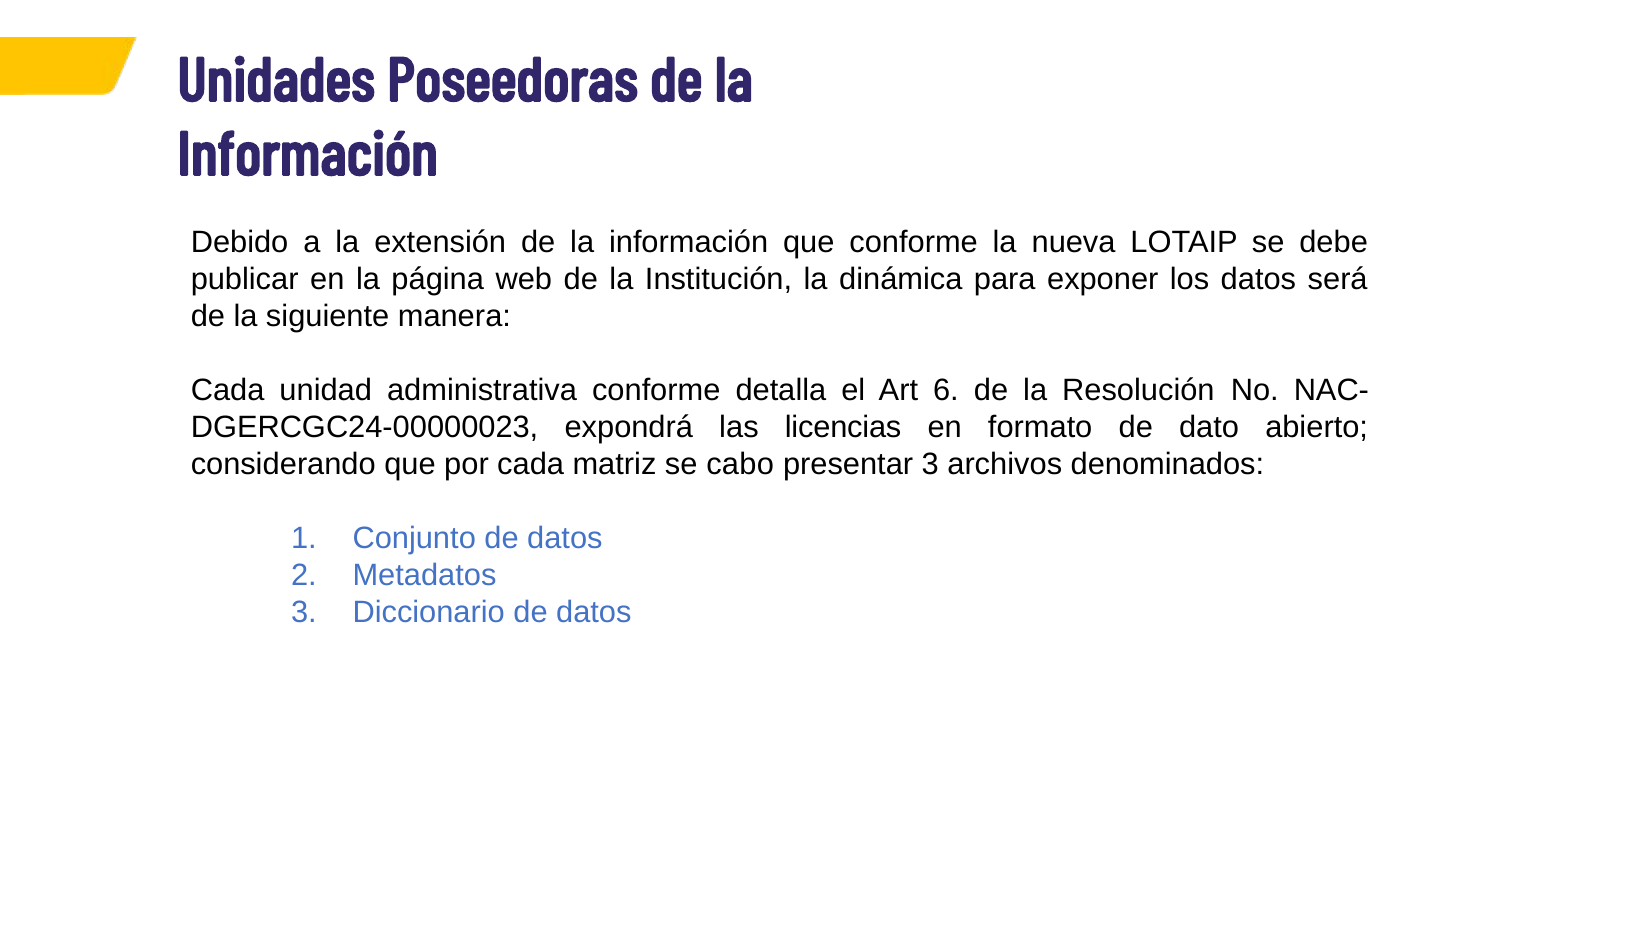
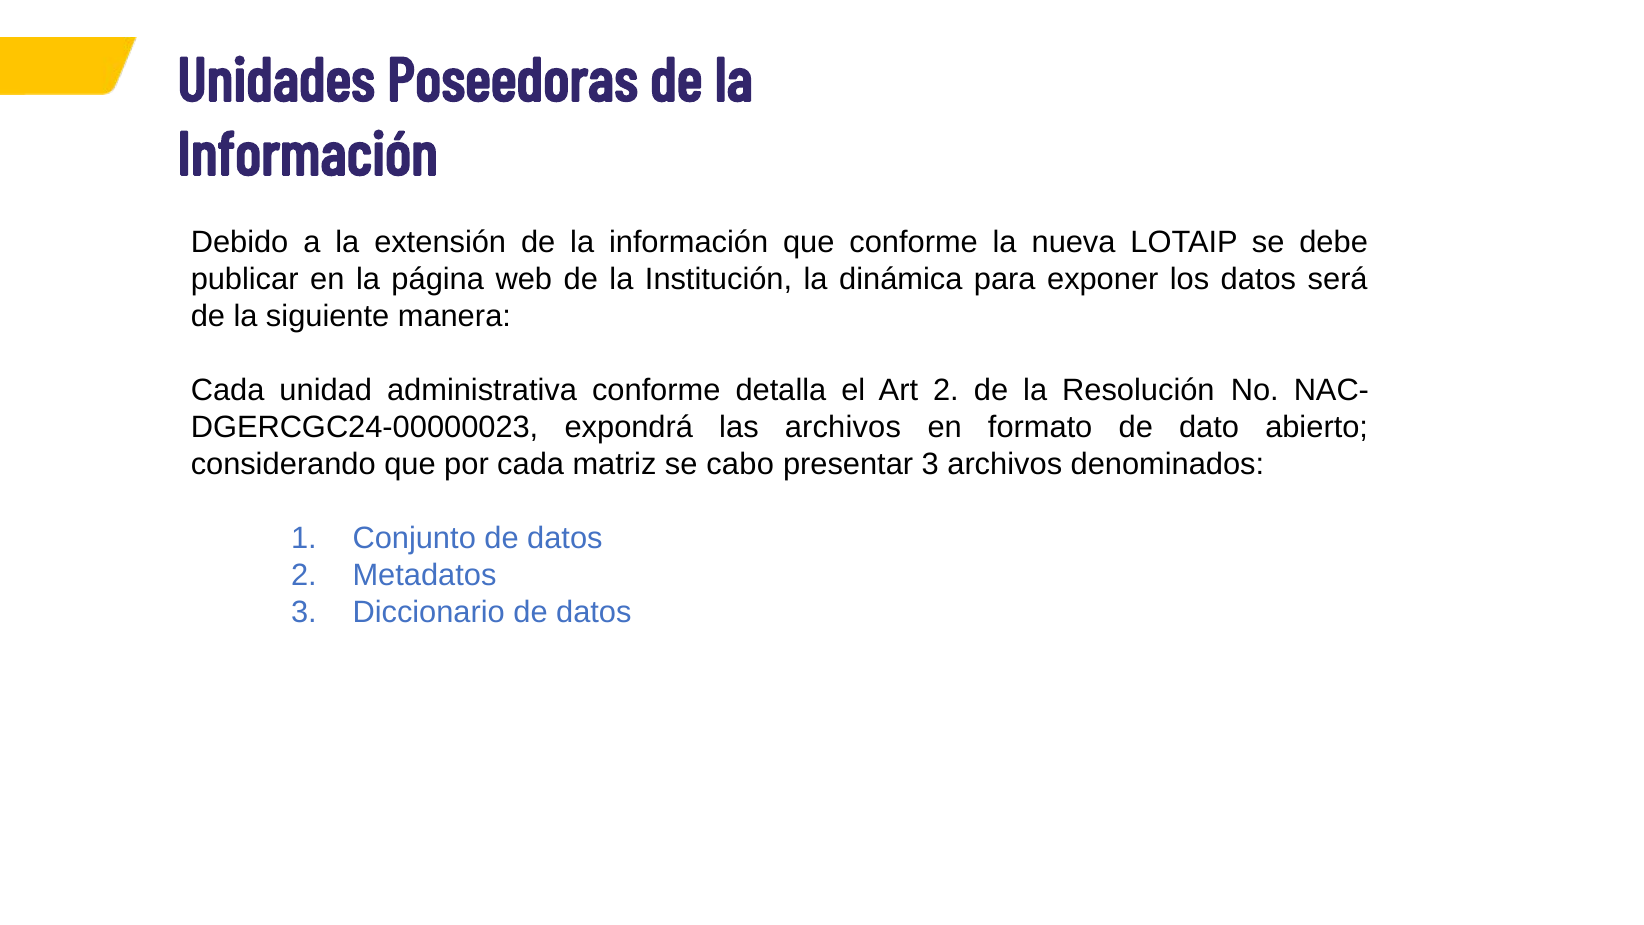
Art 6: 6 -> 2
las licencias: licencias -> archivos
